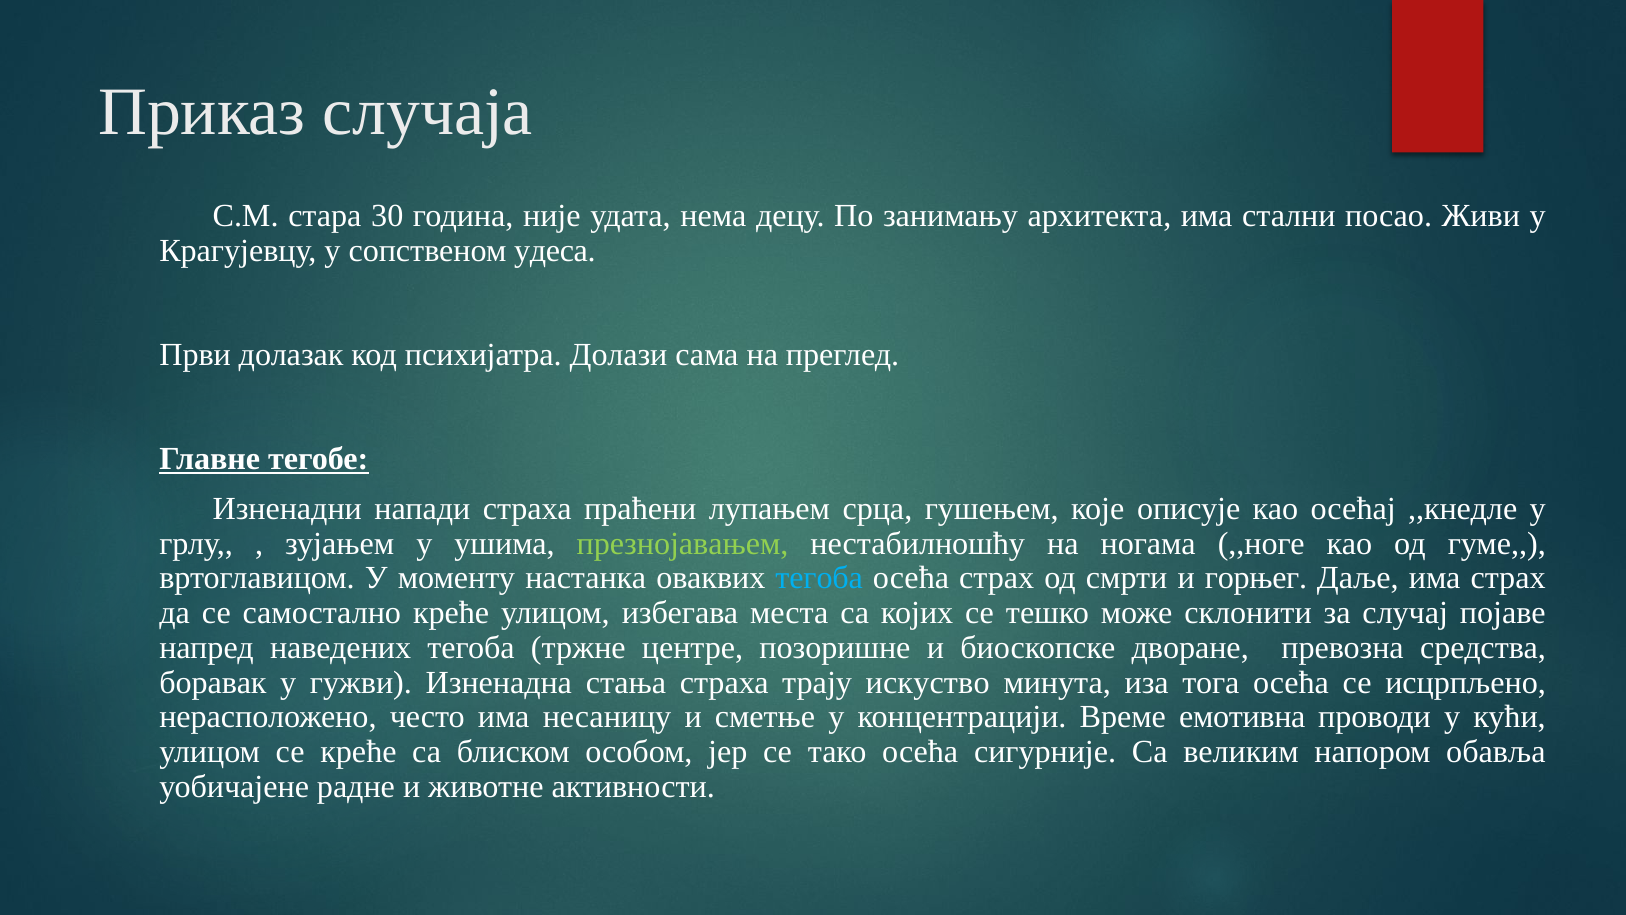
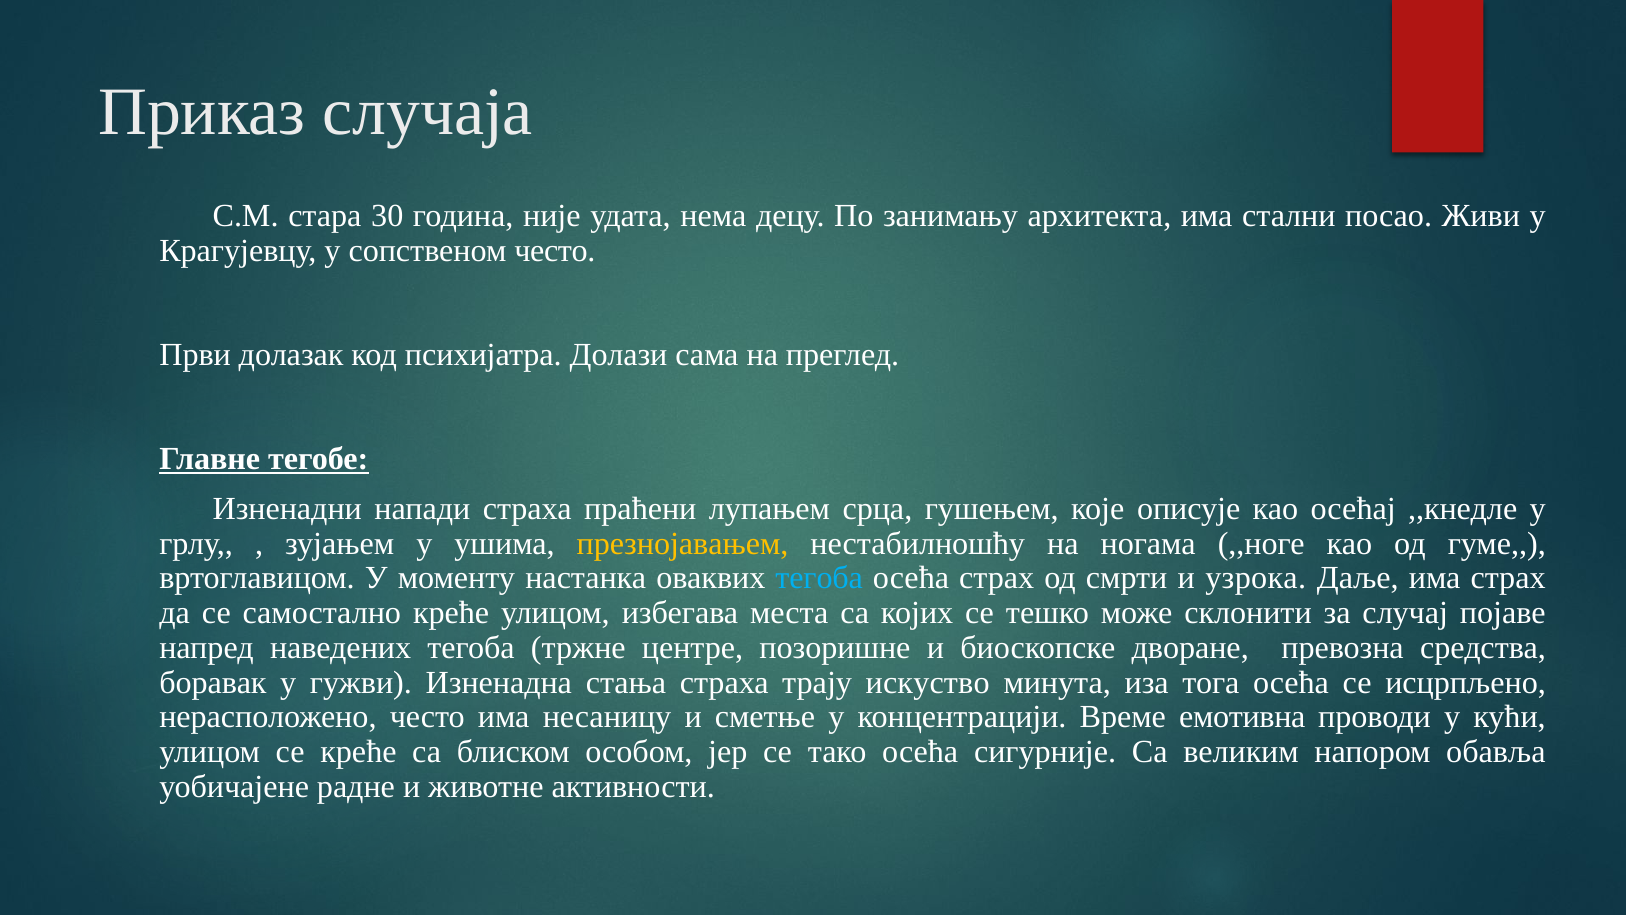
сопственом удеса: удеса -> често
презнојавањем colour: light green -> yellow
горњег: горњег -> узрока
